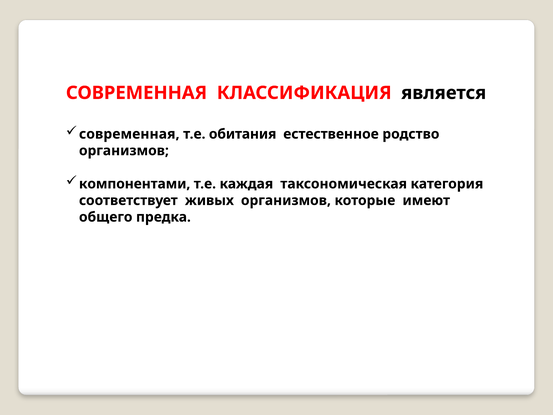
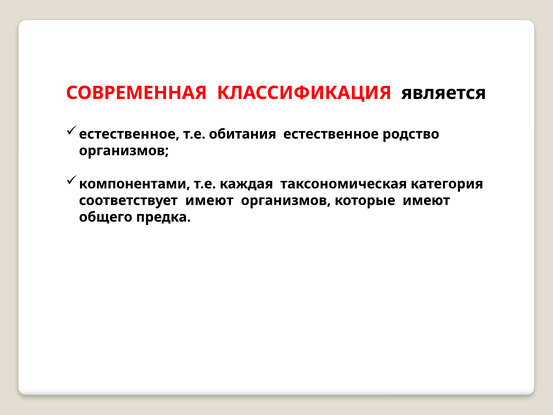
современная at (129, 134): современная -> естественное
соответствует живых: живых -> имеют
